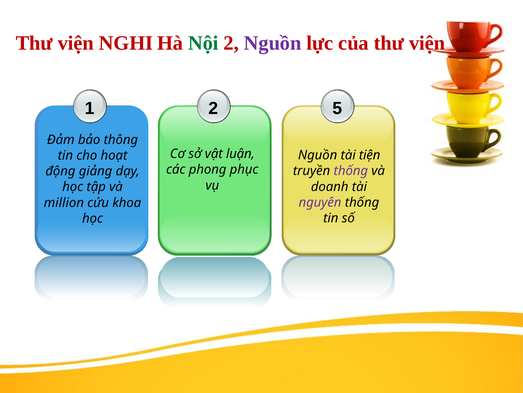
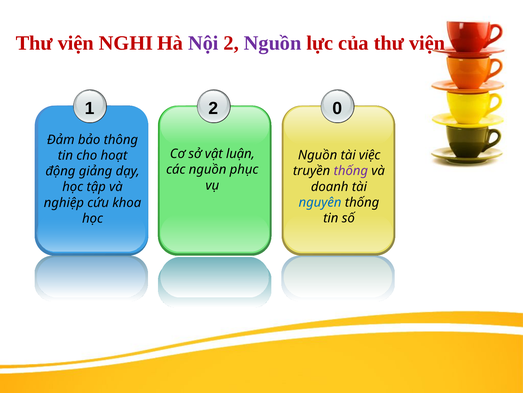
Nội colour: green -> purple
5: 5 -> 0
tiện: tiện -> việc
các phong: phong -> nguồn
nguyên colour: purple -> blue
million: million -> nghiệp
